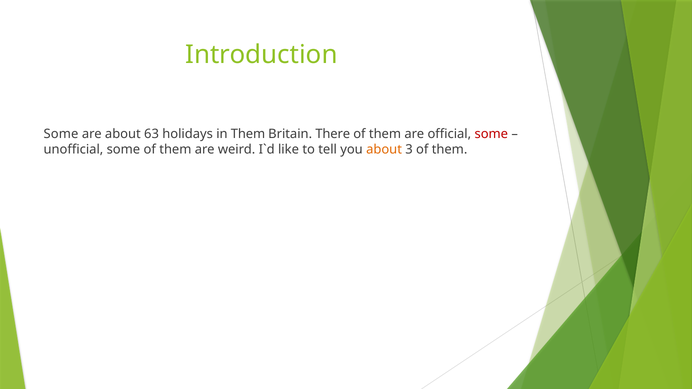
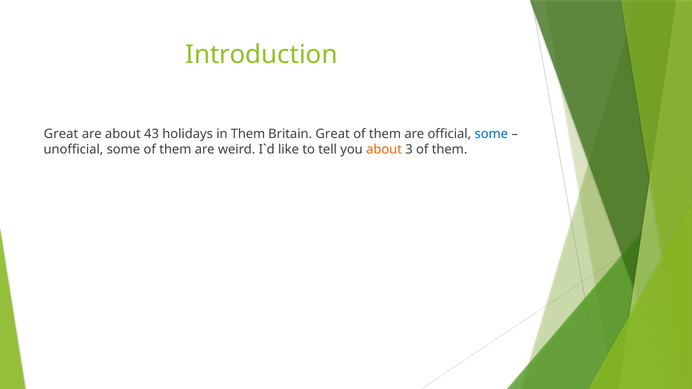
Some at (61, 134): Some -> Great
63: 63 -> 43
Britain There: There -> Great
some at (491, 134) colour: red -> blue
